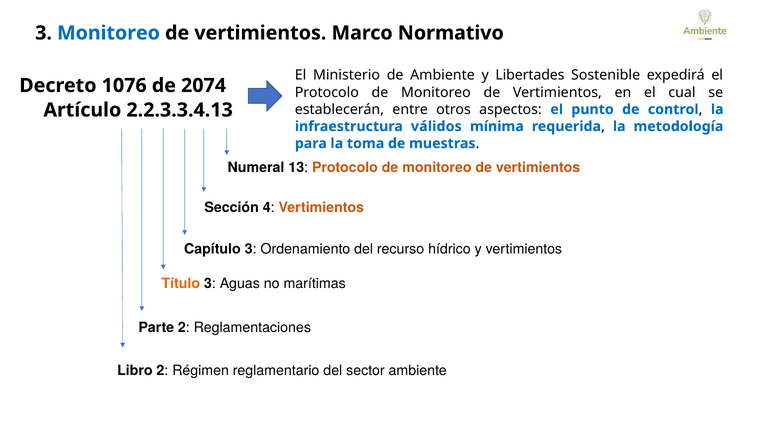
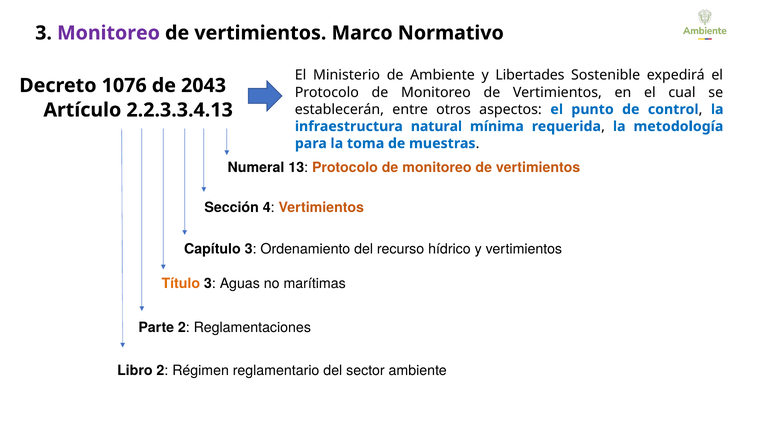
Monitoreo at (109, 33) colour: blue -> purple
2074: 2074 -> 2043
válidos: válidos -> natural
